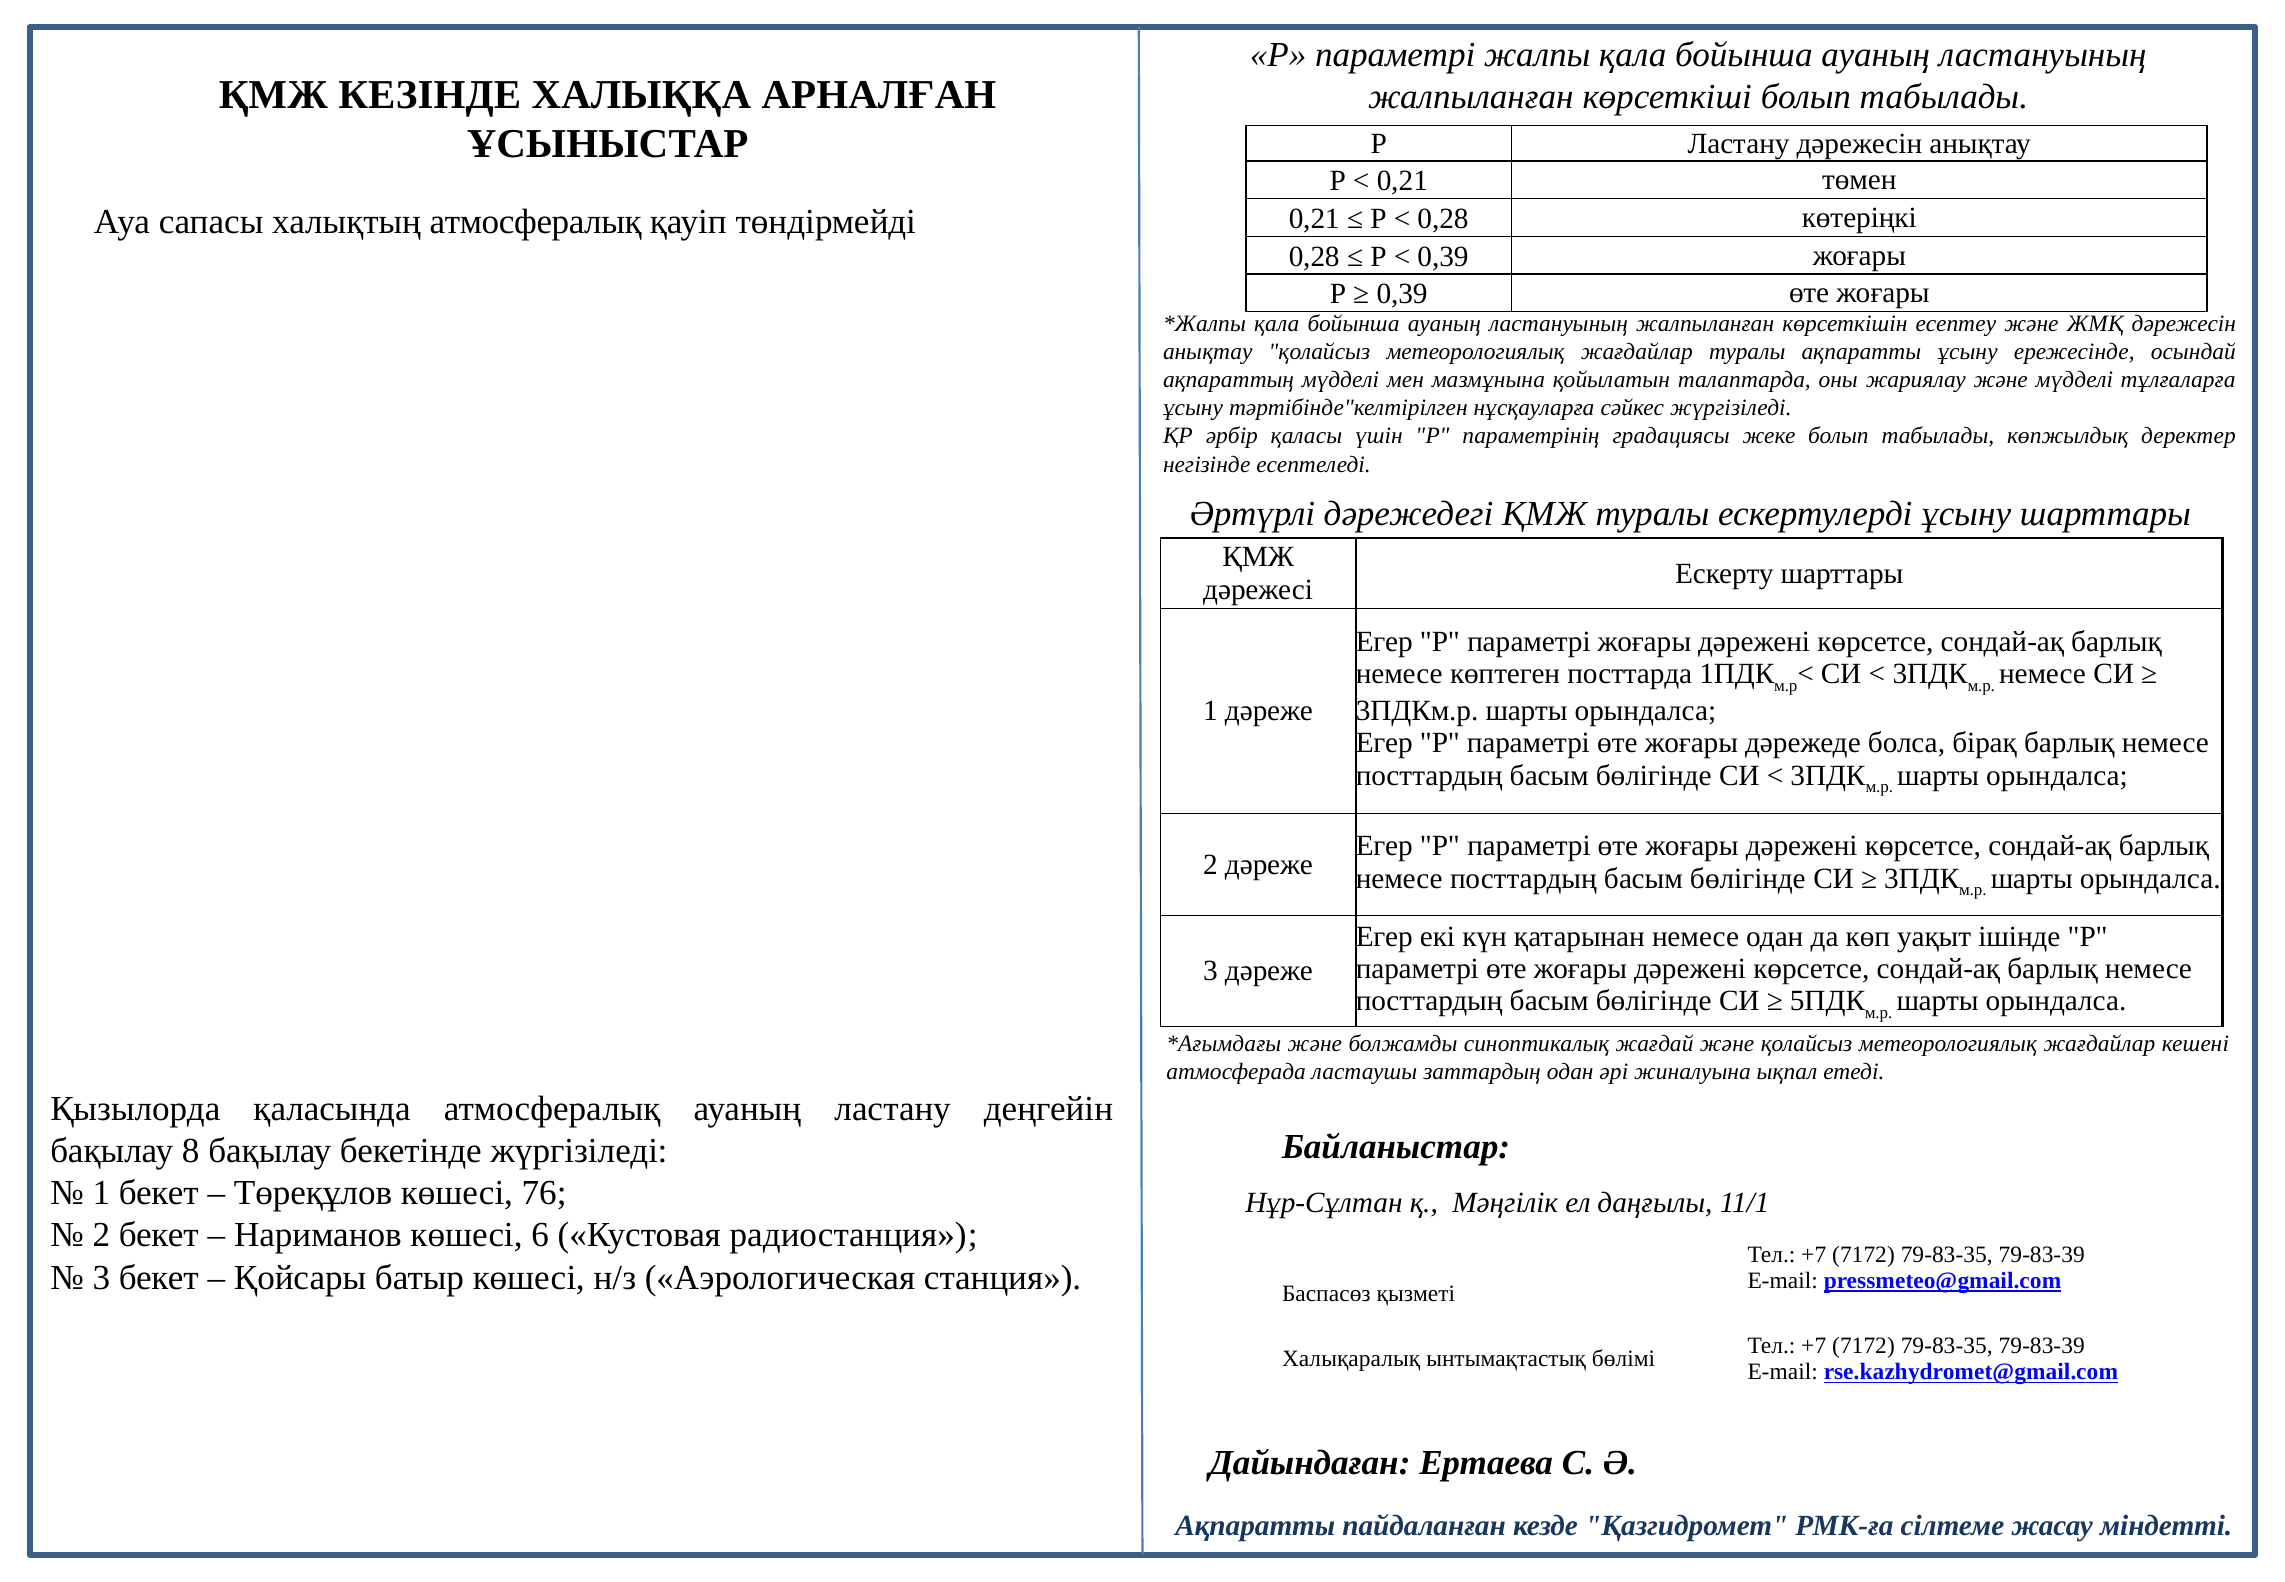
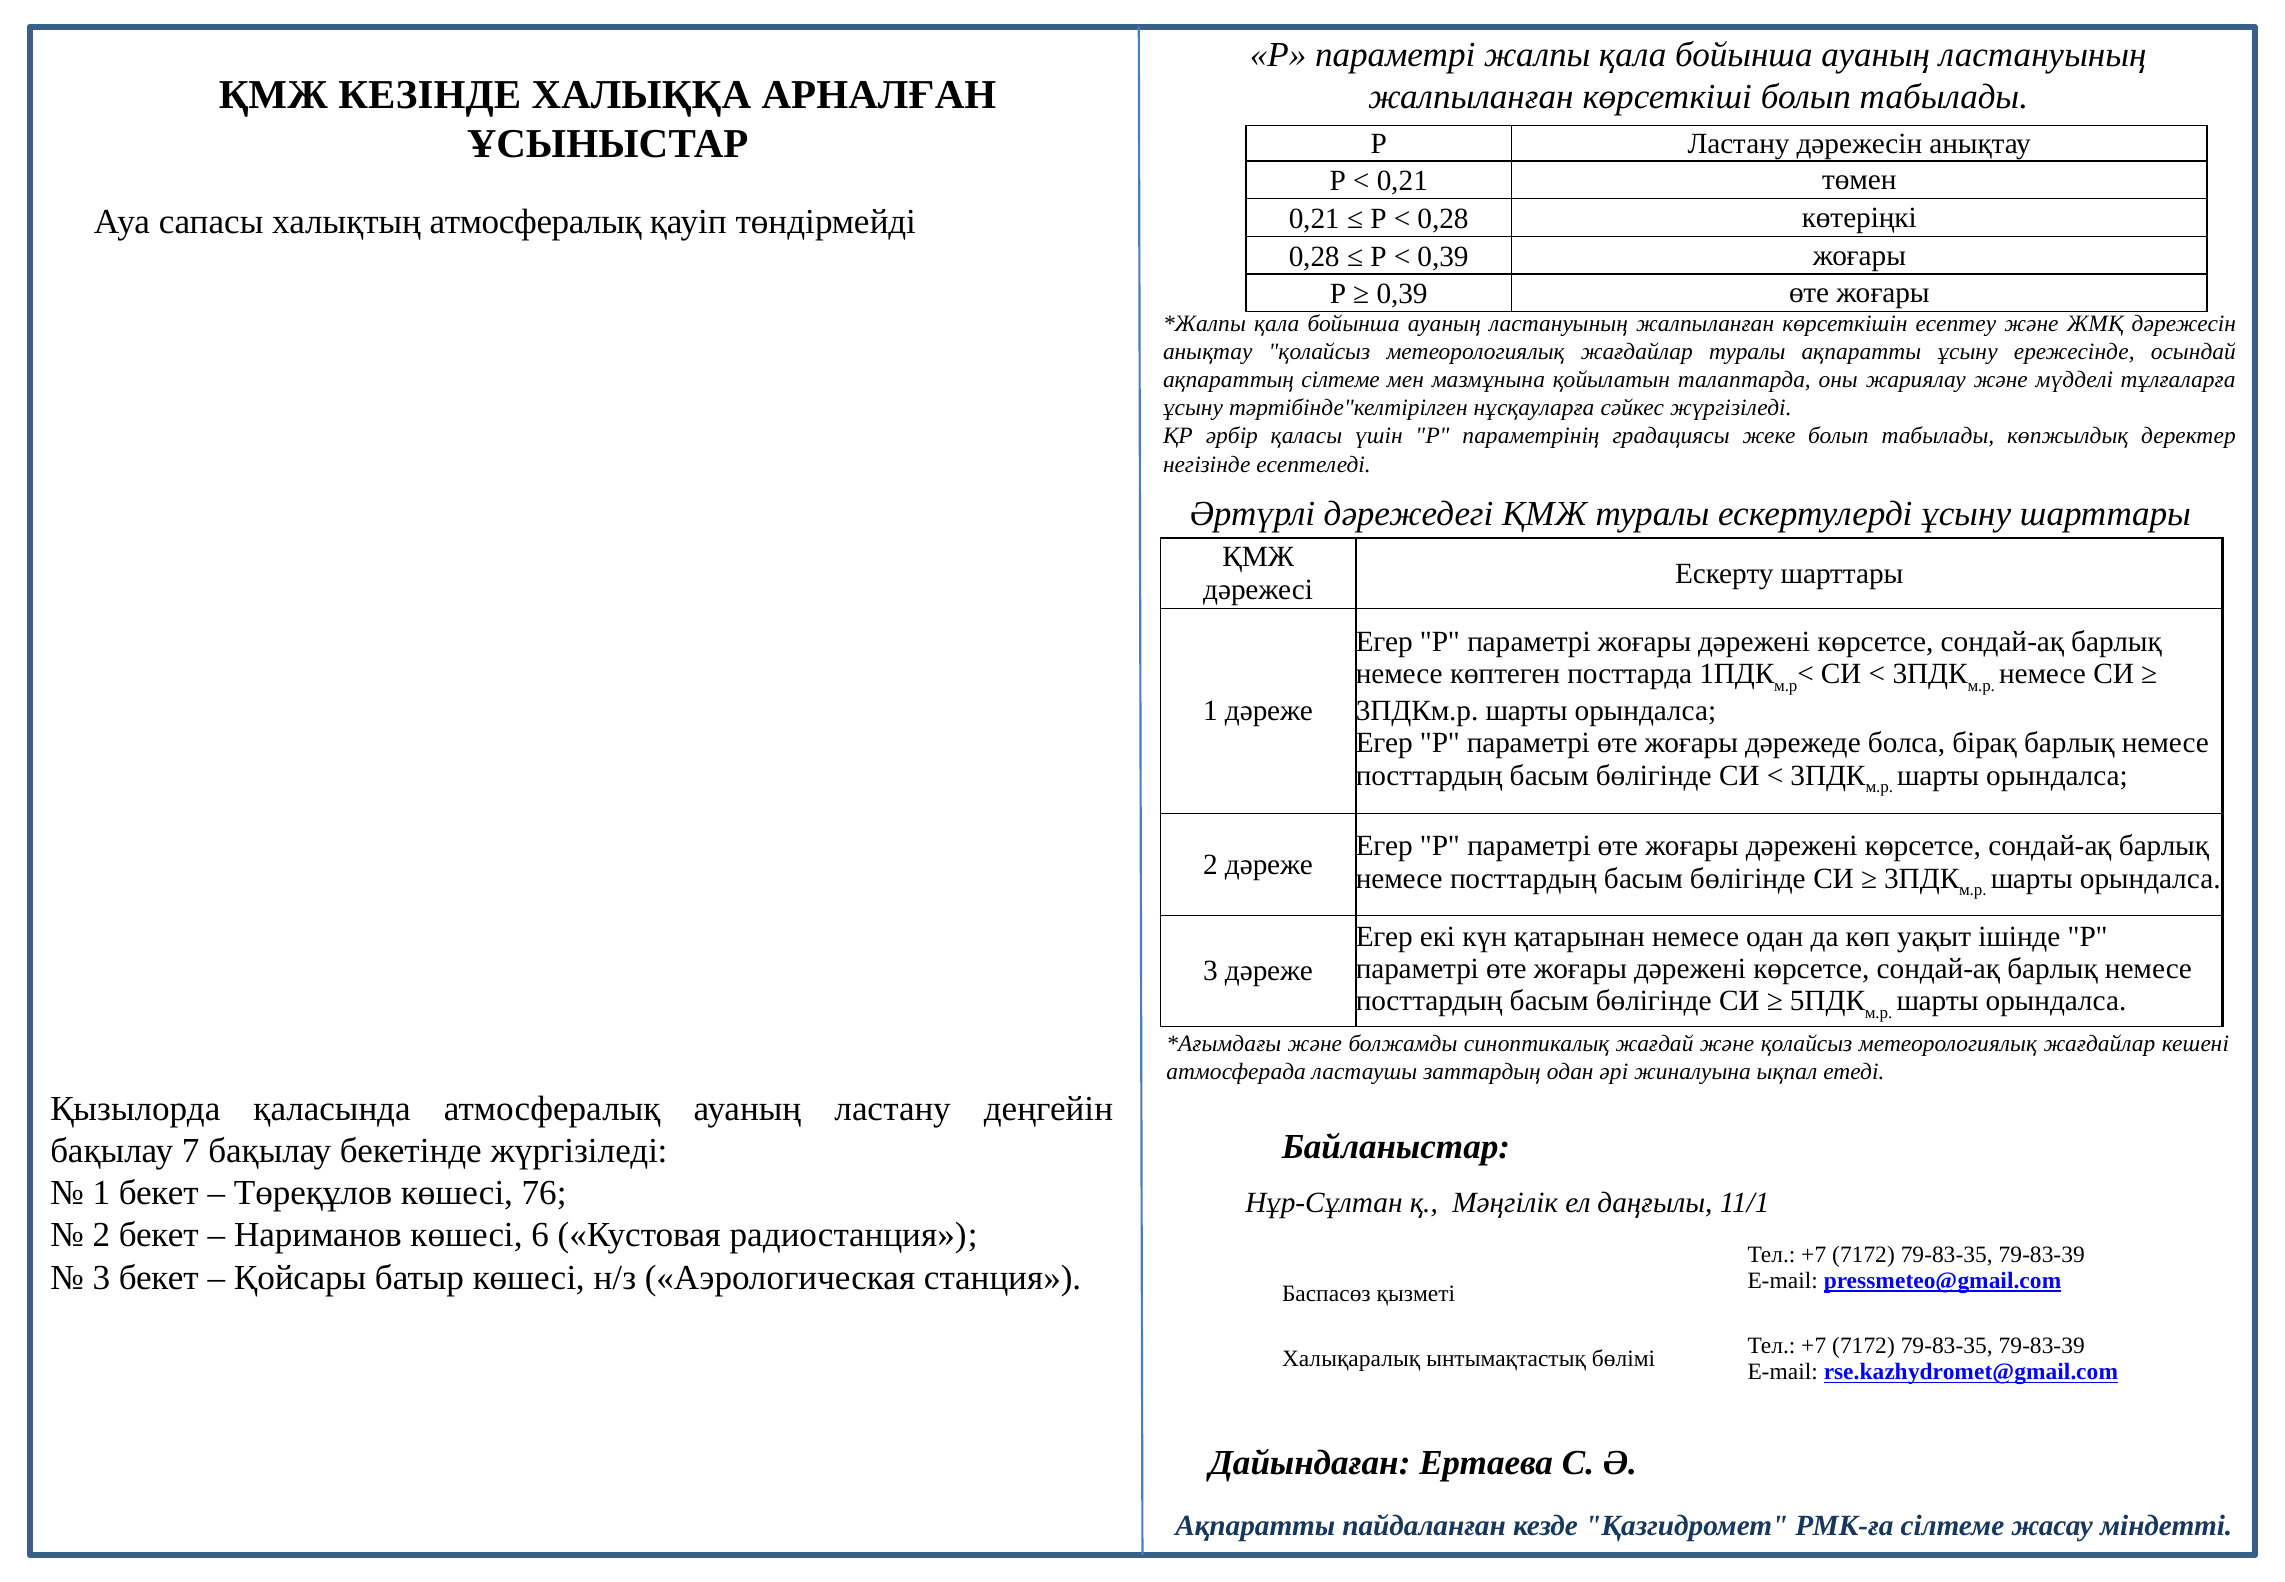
ақпараттың мүдделі: мүдделі -> сілтеме
8: 8 -> 7
